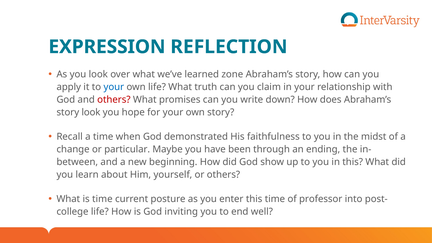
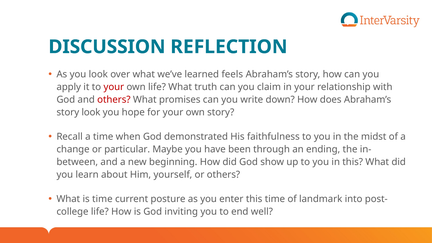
EXPRESSION: EXPRESSION -> DISCUSSION
zone: zone -> feels
your at (114, 87) colour: blue -> red
professor: professor -> landmark
